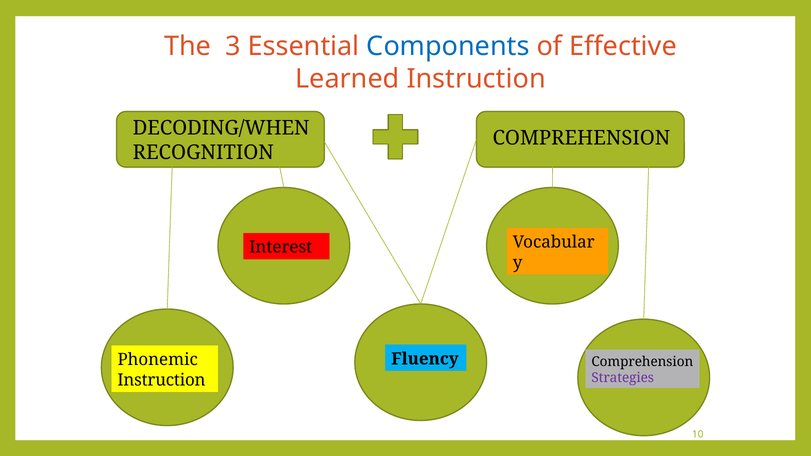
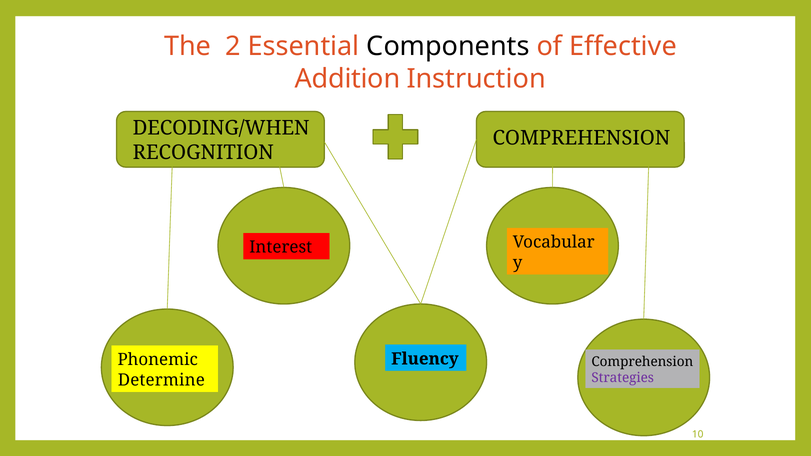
3: 3 -> 2
Components colour: blue -> black
Learned: Learned -> Addition
Instruction at (161, 380): Instruction -> Determine
